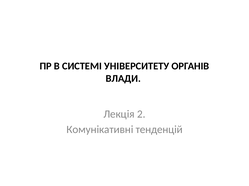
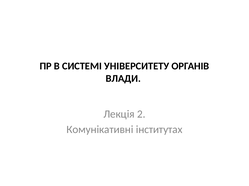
тенденцій: тенденцій -> інститутах
